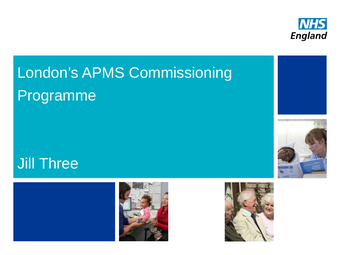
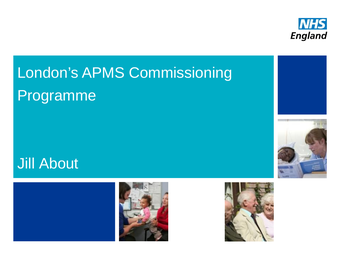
Three: Three -> About
